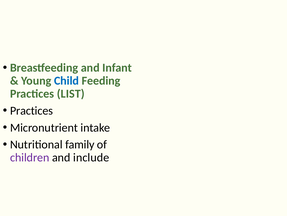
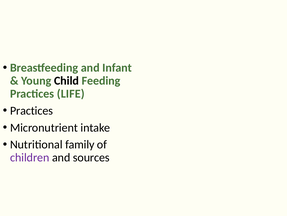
Child colour: blue -> black
LIST: LIST -> LIFE
include: include -> sources
